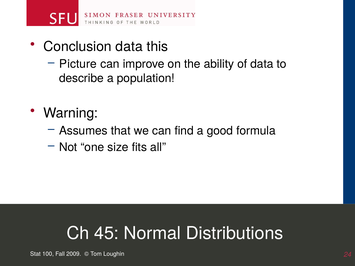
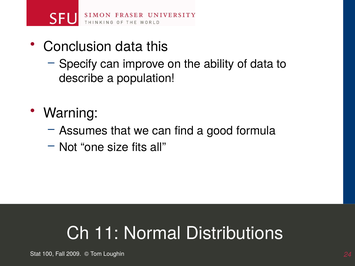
Picture: Picture -> Specify
45: 45 -> 11
